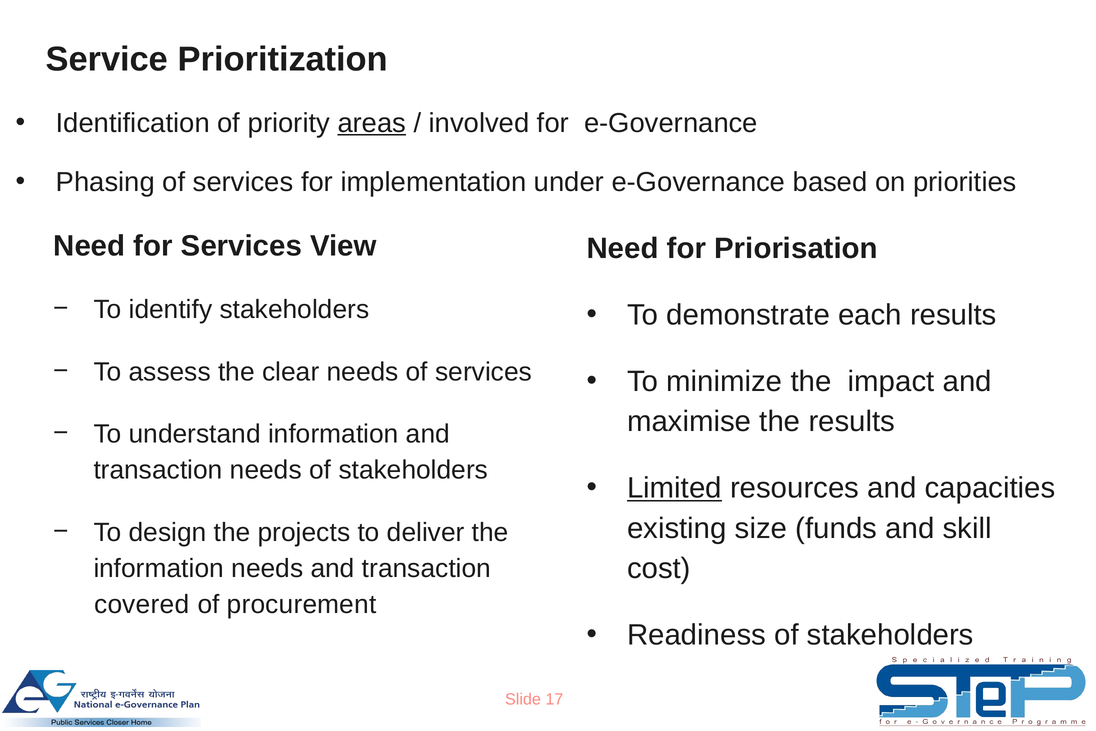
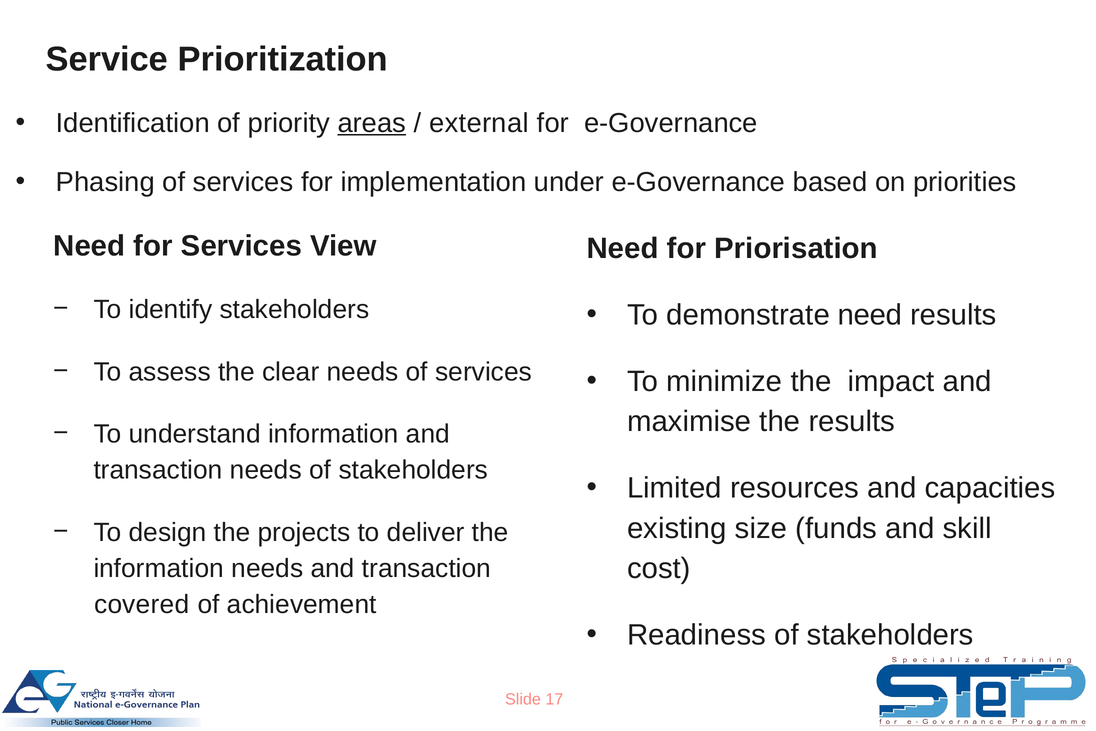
involved: involved -> external
demonstrate each: each -> need
Limited underline: present -> none
procurement: procurement -> achievement
